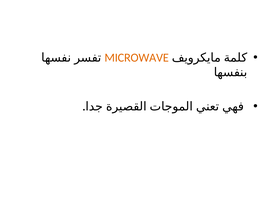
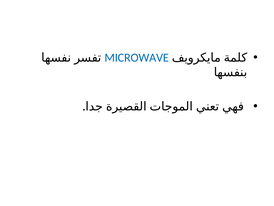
MICROWAVE colour: orange -> blue
